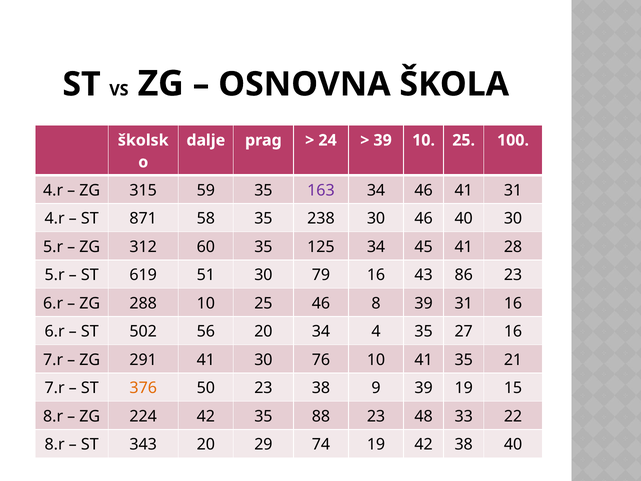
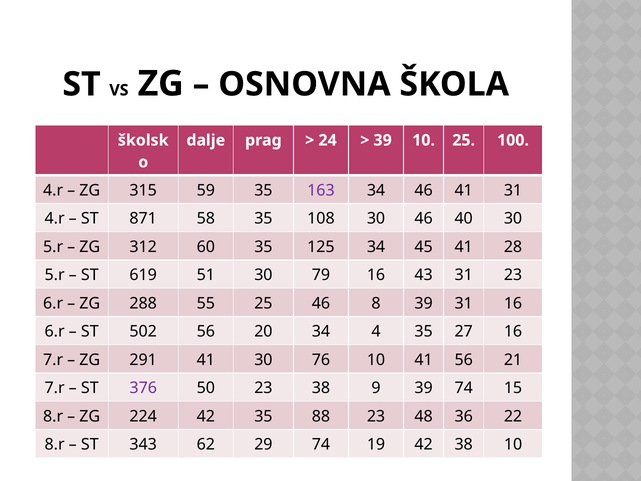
238: 238 -> 108
43 86: 86 -> 31
288 10: 10 -> 55
41 35: 35 -> 56
376 colour: orange -> purple
39 19: 19 -> 74
33: 33 -> 36
343 20: 20 -> 62
38 40: 40 -> 10
